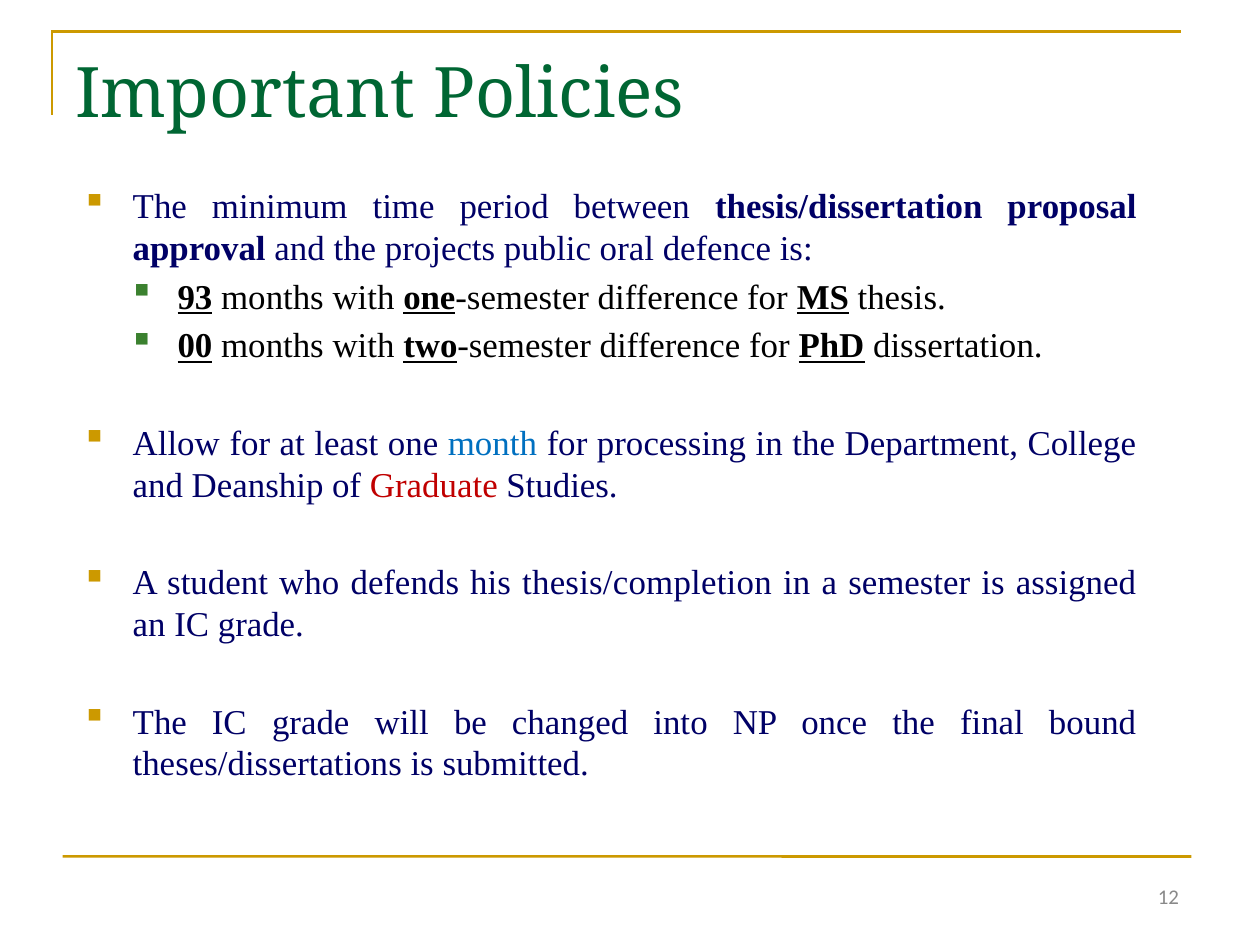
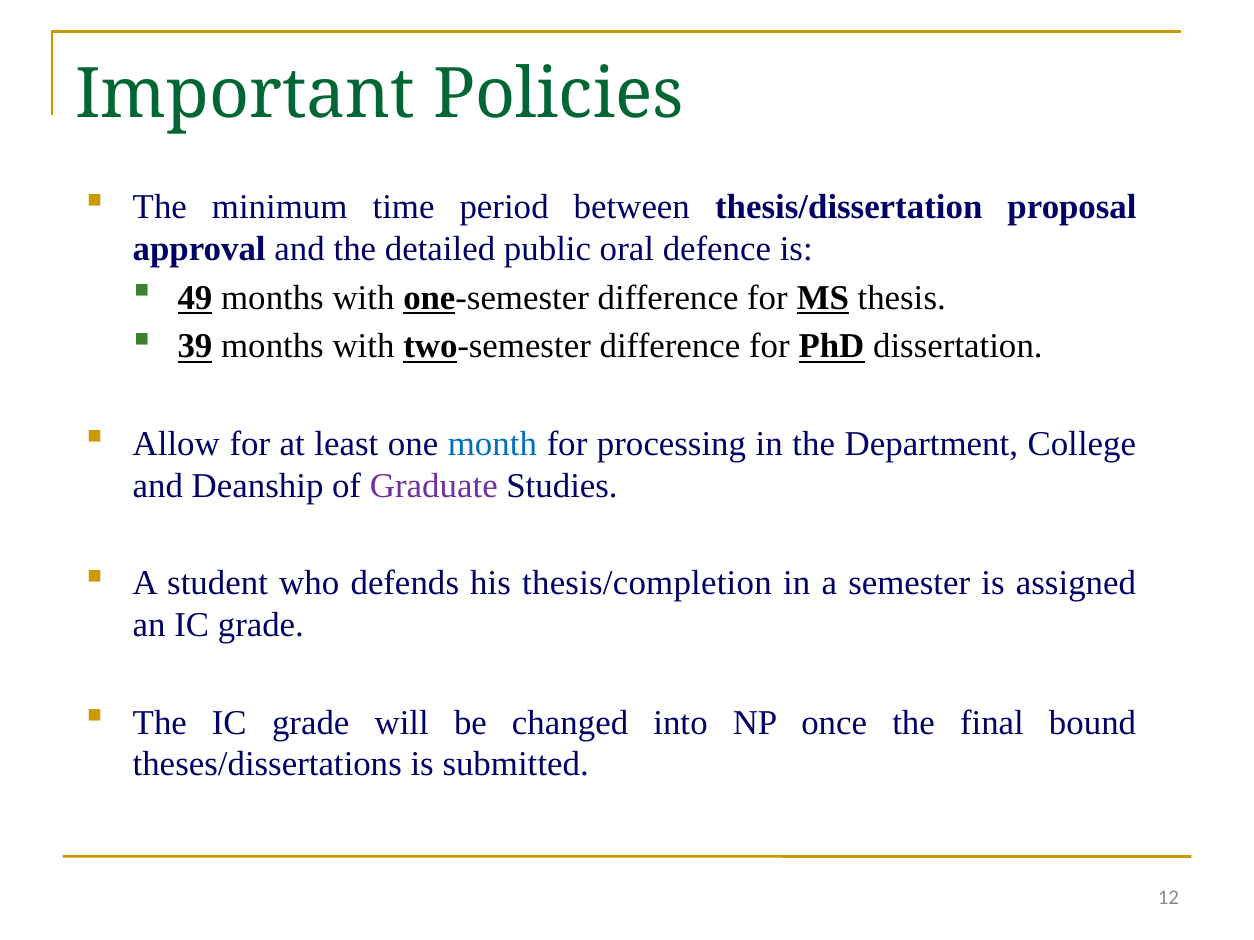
projects: projects -> detailed
93: 93 -> 49
00: 00 -> 39
Graduate colour: red -> purple
